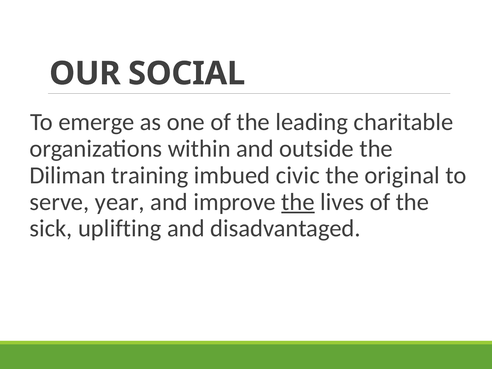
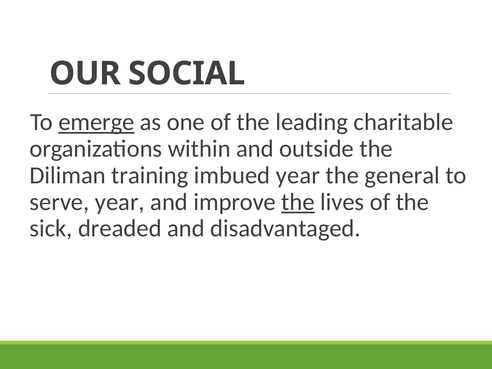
emerge underline: none -> present
imbued civic: civic -> year
original: original -> general
uplifting: uplifting -> dreaded
